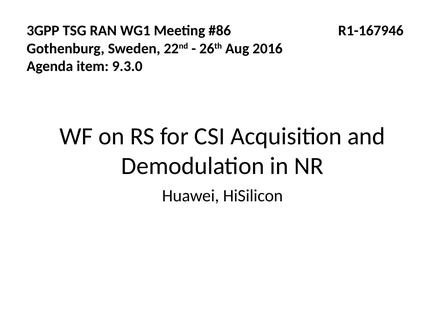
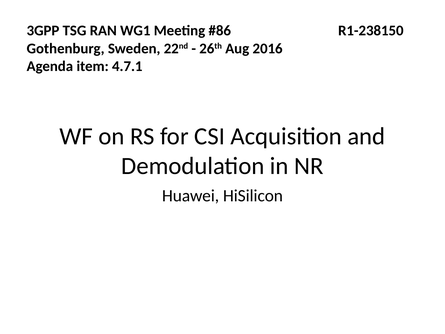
R1-167946: R1-167946 -> R1-238150
9.3.0: 9.3.0 -> 4.7.1
